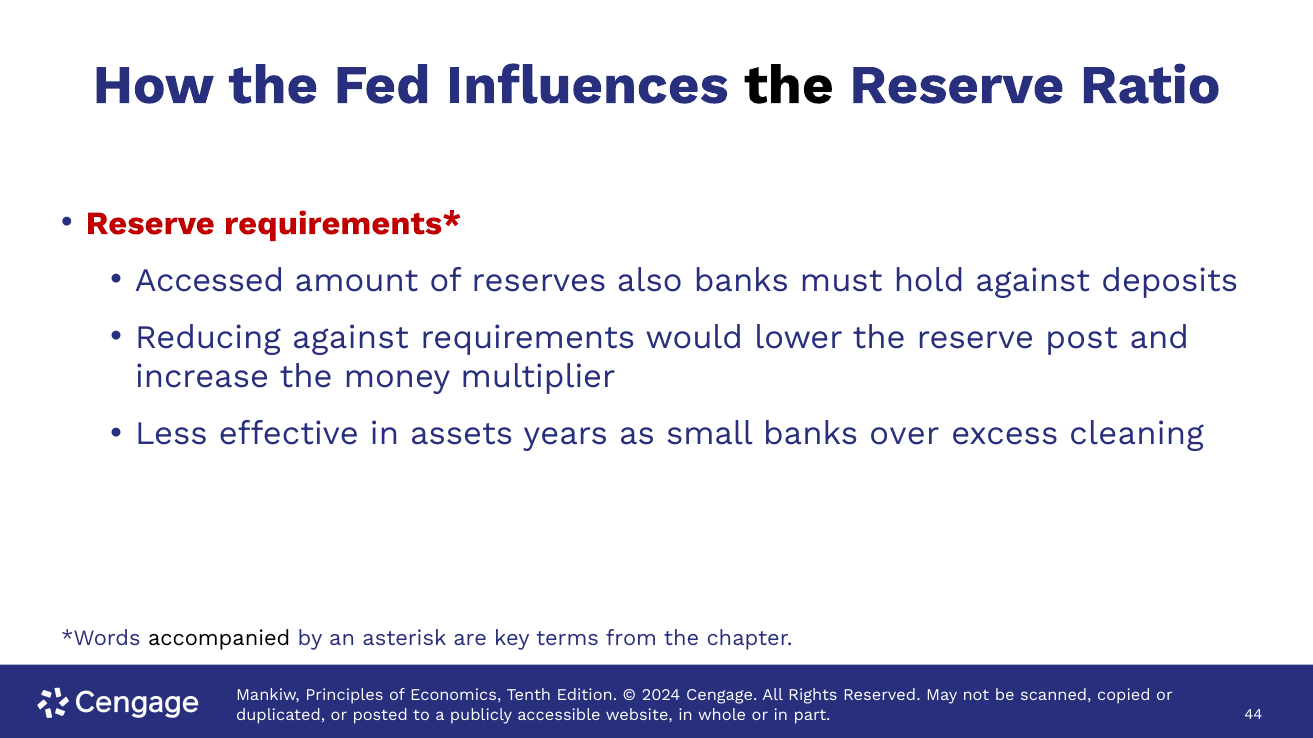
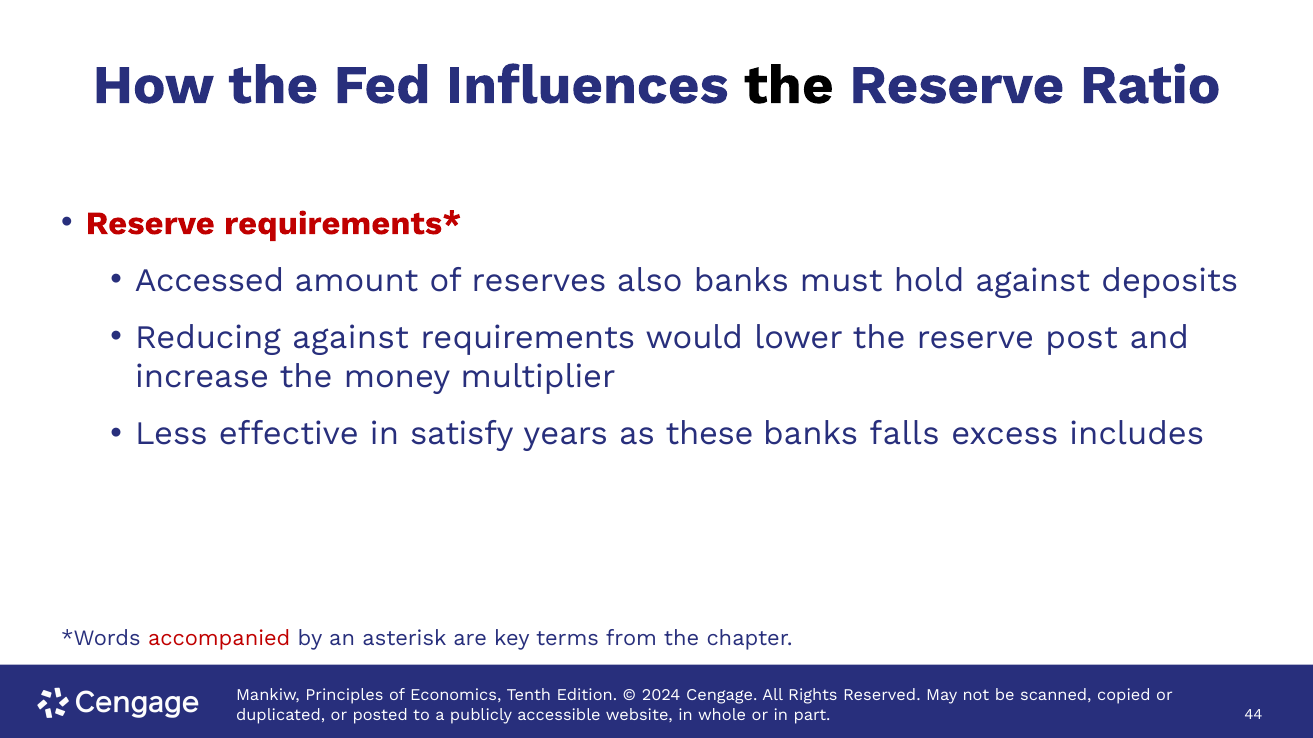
assets: assets -> satisfy
small: small -> these
over: over -> falls
cleaning: cleaning -> includes
accompanied colour: black -> red
